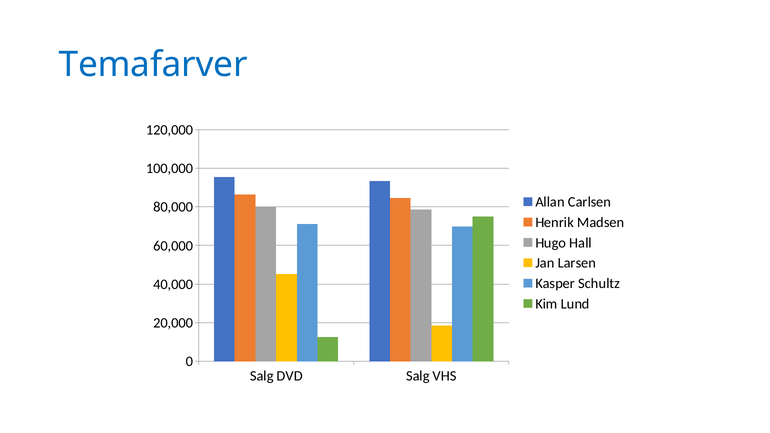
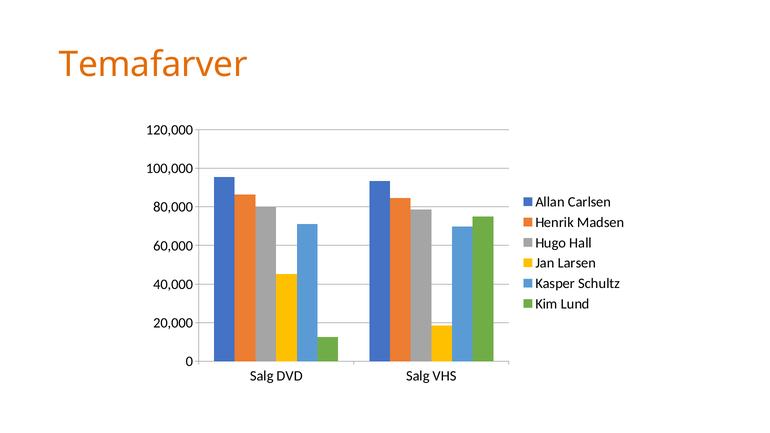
Temafarver colour: blue -> orange
